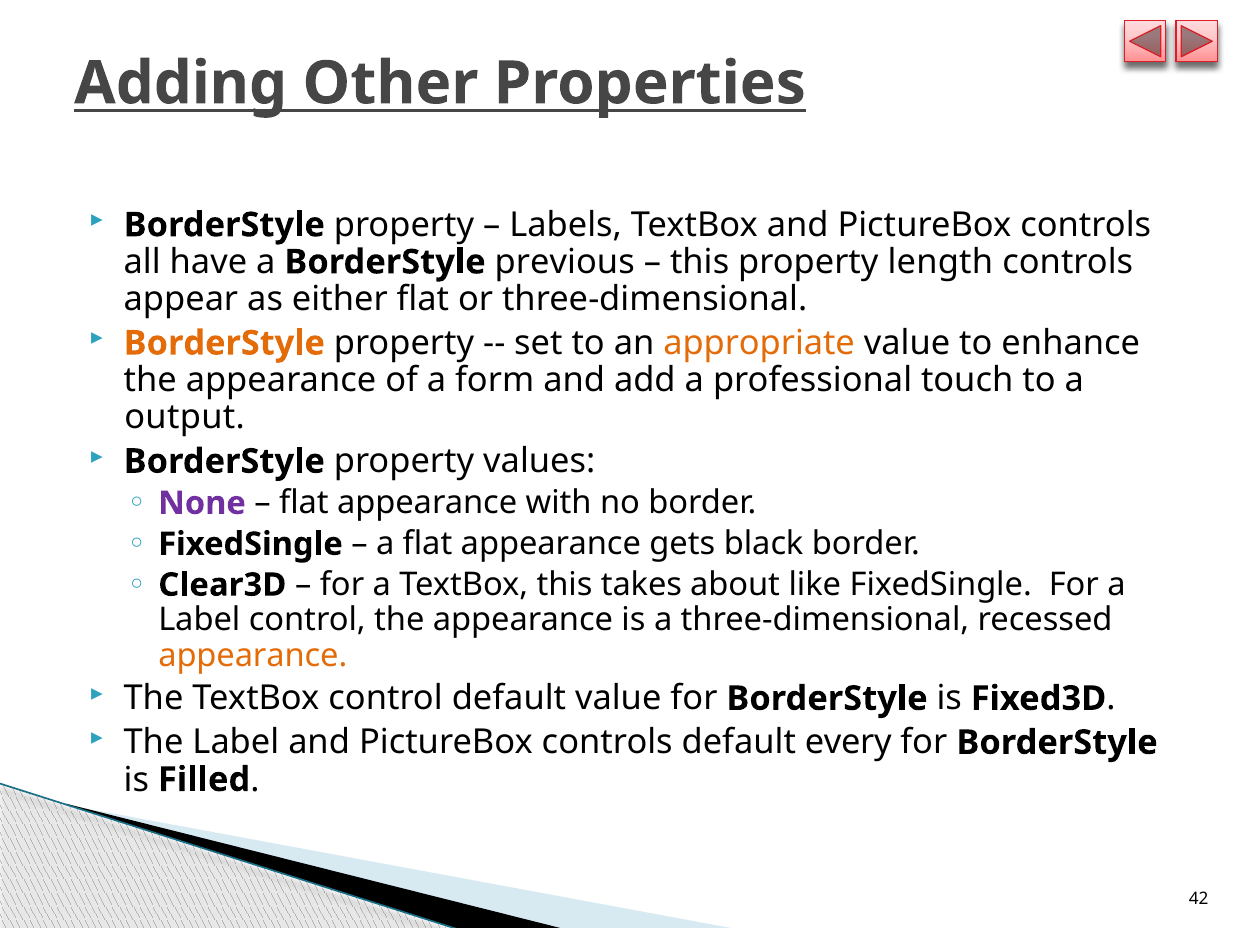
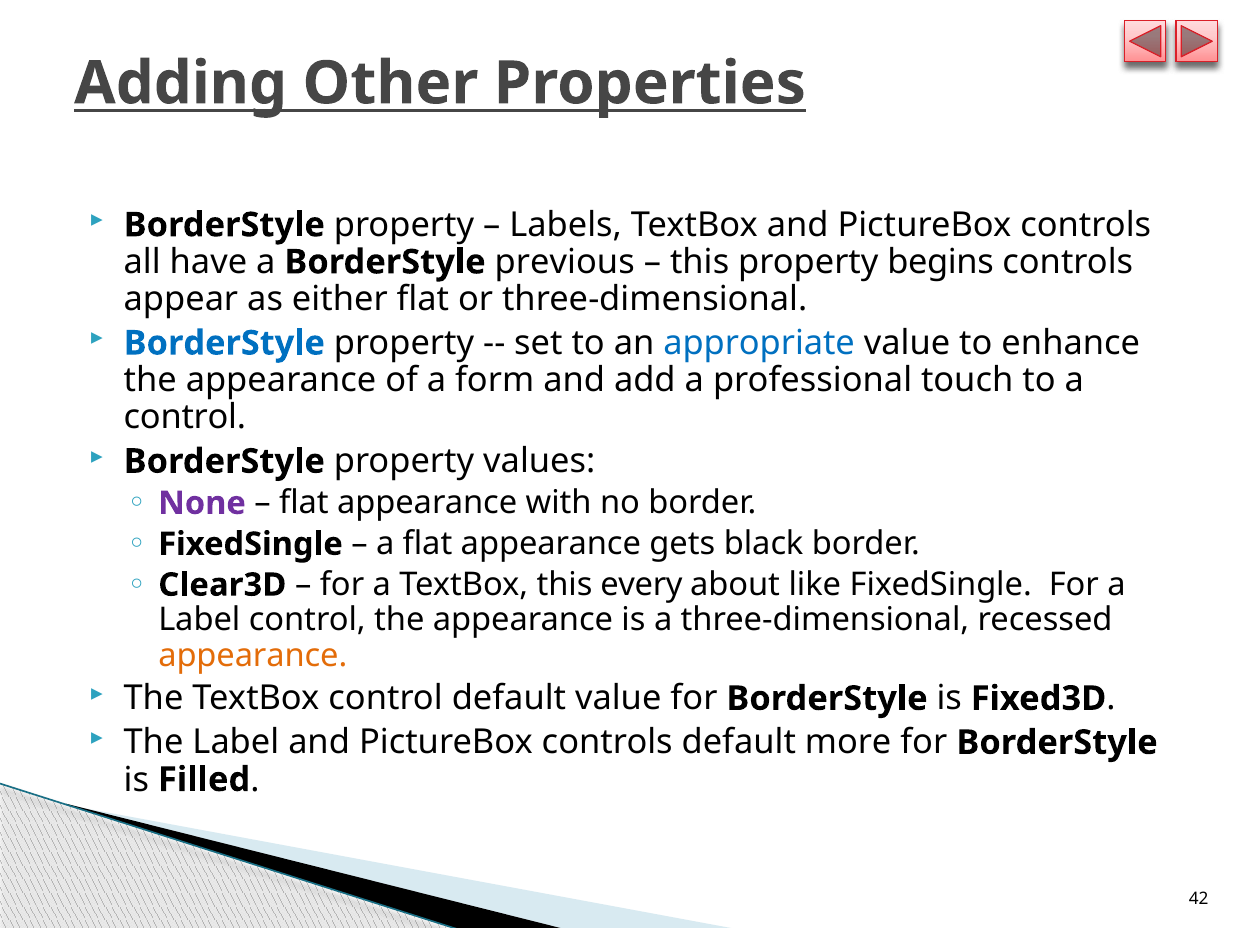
length: length -> begins
BorderStyle at (224, 343) colour: orange -> blue
appropriate colour: orange -> blue
output at (185, 418): output -> control
takes: takes -> every
every: every -> more
